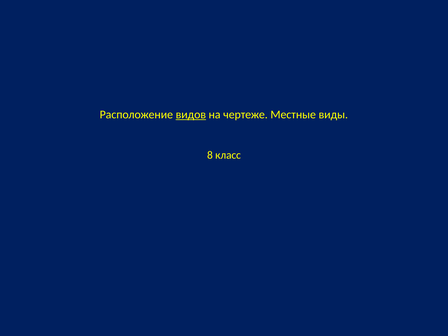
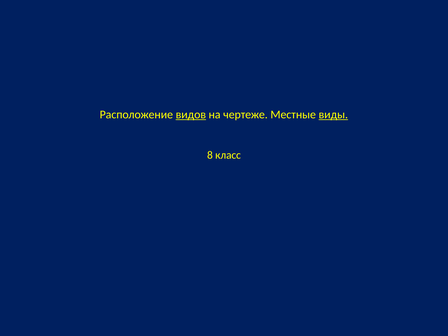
виды underline: none -> present
